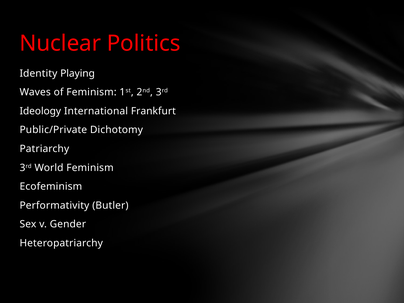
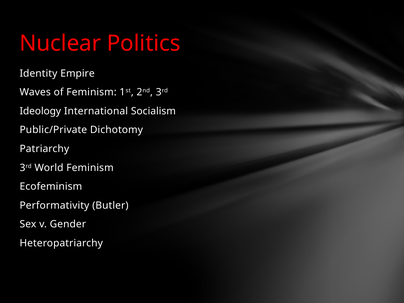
Playing: Playing -> Empire
Frankfurt: Frankfurt -> Socialism
